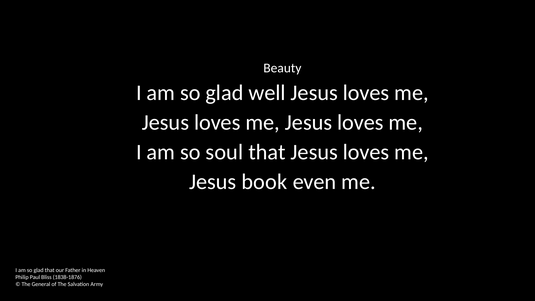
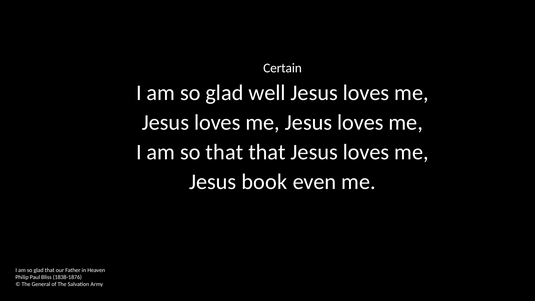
Beauty: Beauty -> Certain
so soul: soul -> that
